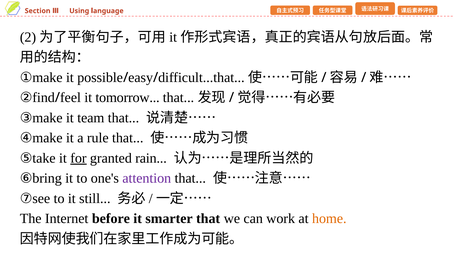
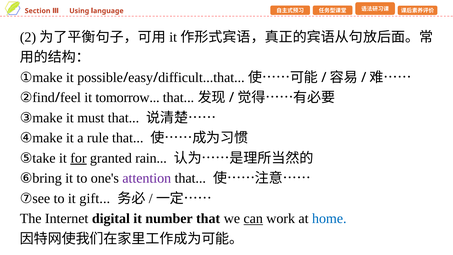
team: team -> must
still: still -> gift
before: before -> digital
smarter: smarter -> number
can underline: none -> present
home colour: orange -> blue
